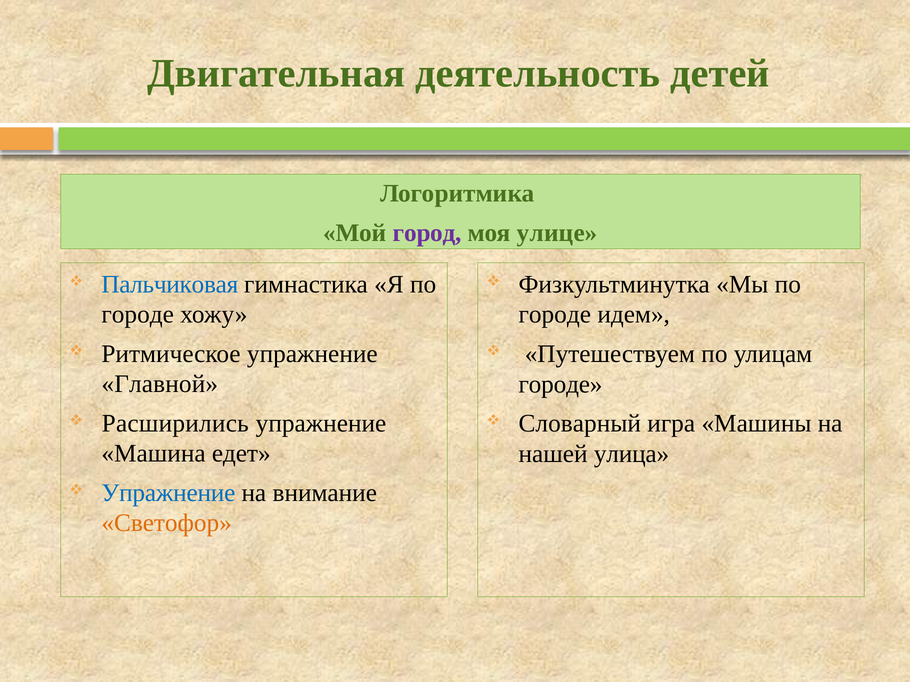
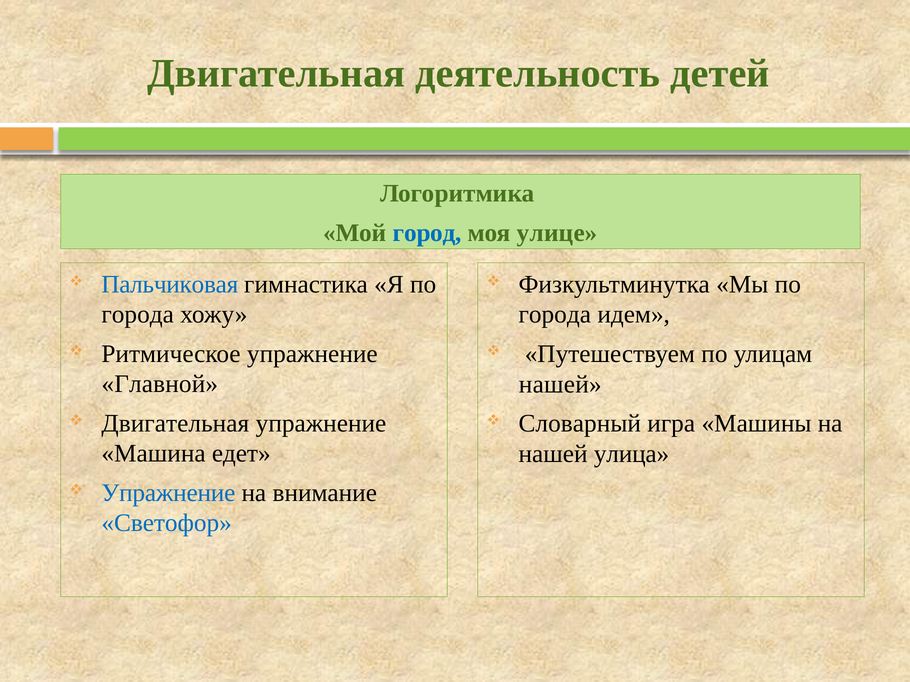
город colour: purple -> blue
городе at (138, 315): городе -> города
городе at (555, 315): городе -> города
городе at (561, 384): городе -> нашей
Расширились at (175, 424): Расширились -> Двигательная
Светофор colour: orange -> blue
